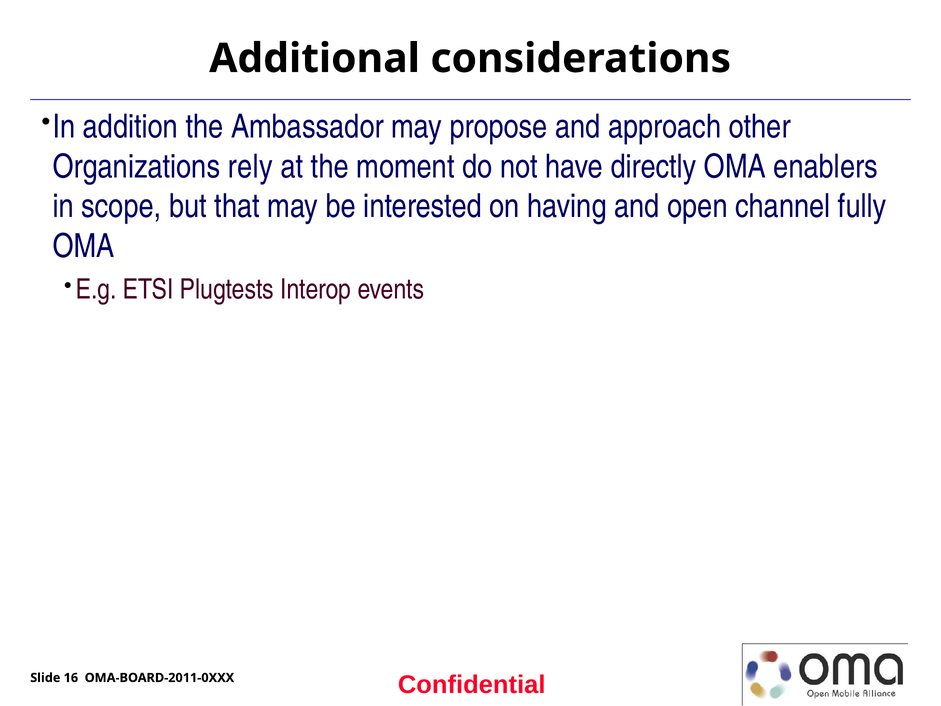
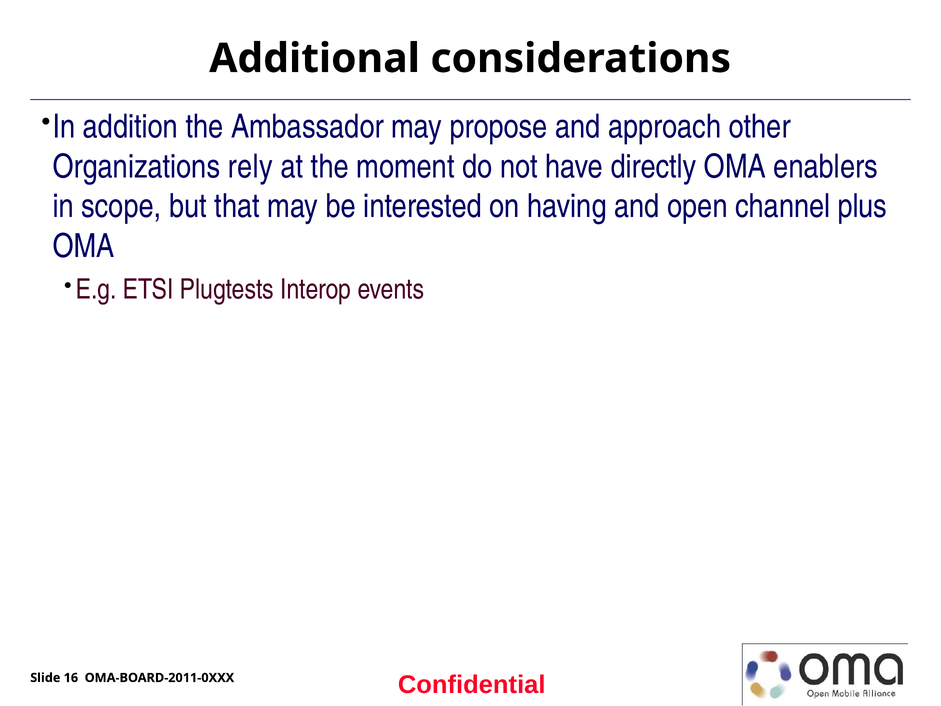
fully: fully -> plus
